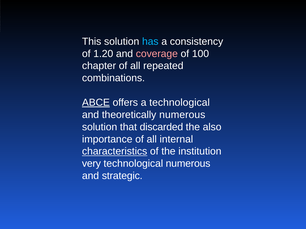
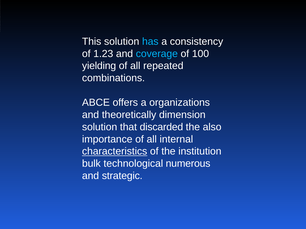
1.20: 1.20 -> 1.23
coverage at (157, 54) colour: pink -> light blue
chapter: chapter -> yielding
ABCE underline: present -> none
a technological: technological -> organizations
theoretically numerous: numerous -> dimension
very: very -> bulk
